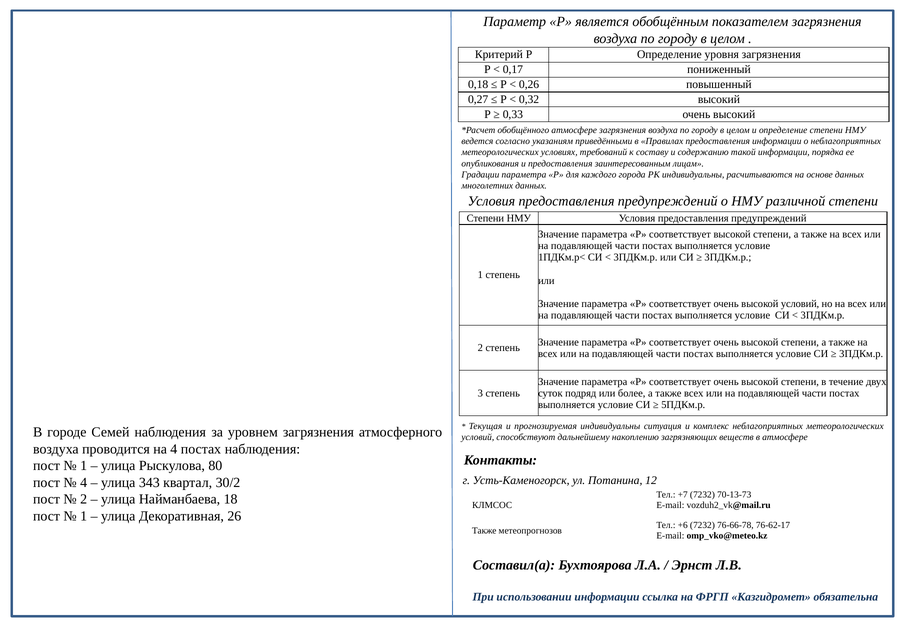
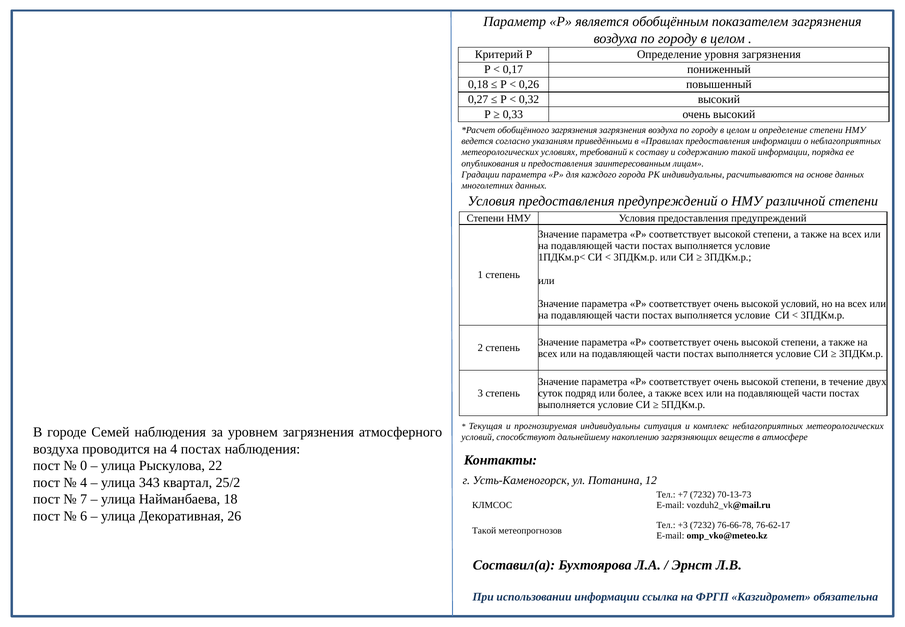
обобщённого атмосфере: атмосфере -> загрязнения
1 at (84, 465): 1 -> 0
80: 80 -> 22
30/2: 30/2 -> 25/2
2 at (84, 499): 2 -> 7
1 at (84, 516): 1 -> 6
+6: +6 -> +3
Также at (484, 530): Также -> Такой
